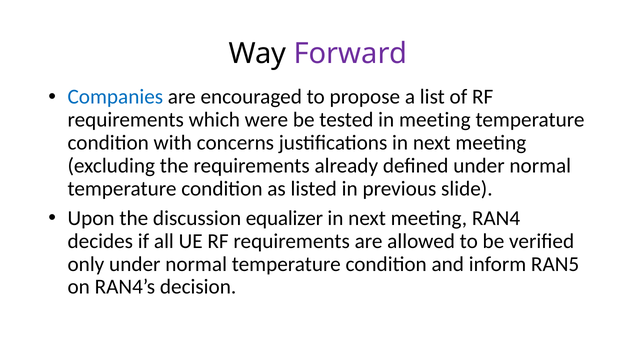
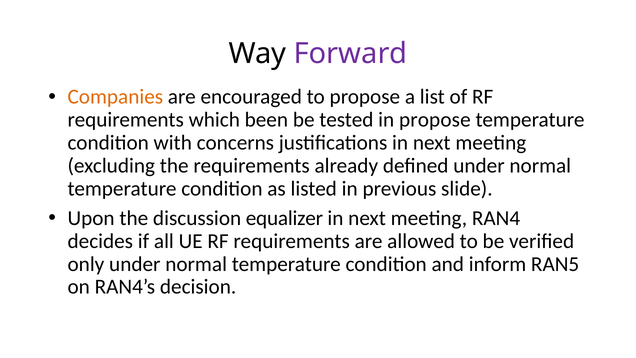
Companies colour: blue -> orange
were: were -> been
in meeting: meeting -> propose
